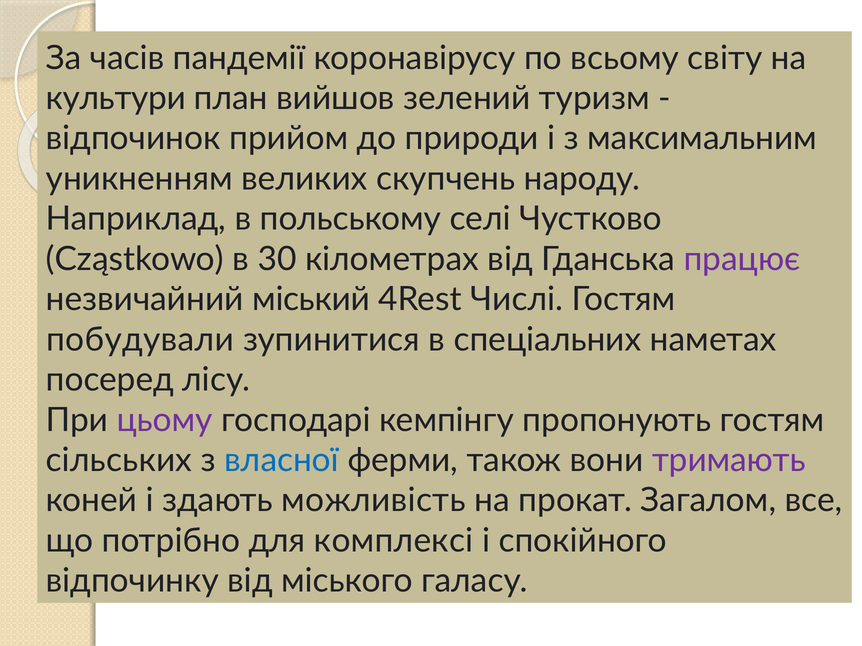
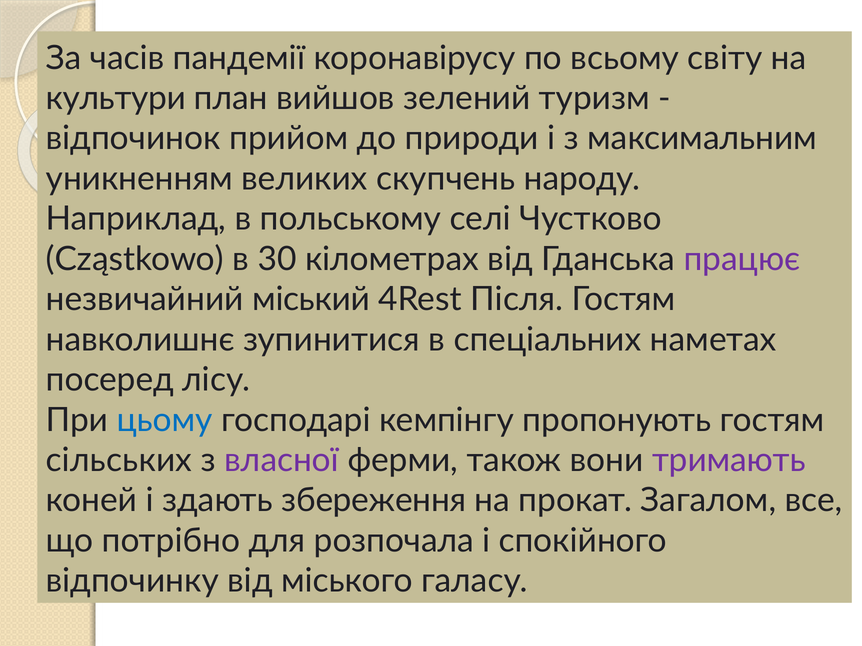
Числі: Числі -> Після
побудували: побудували -> навколишнє
цьому colour: purple -> blue
власної colour: blue -> purple
можливість: можливість -> збереження
комплексі: комплексі -> розпочала
